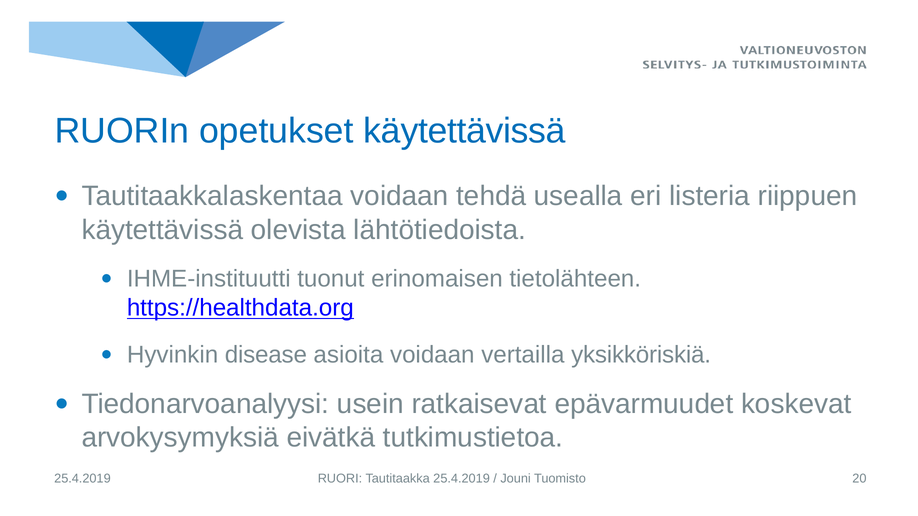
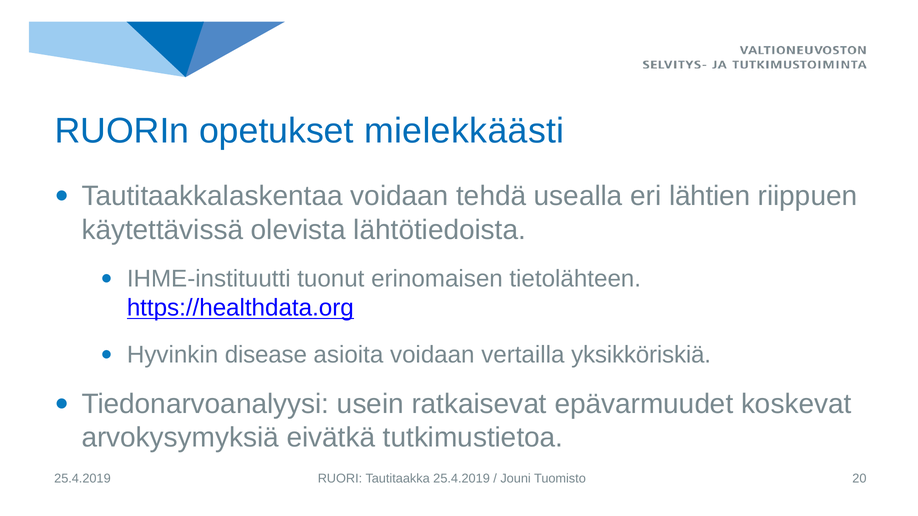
opetukset käytettävissä: käytettävissä -> mielekkäästi
listeria: listeria -> lähtien
